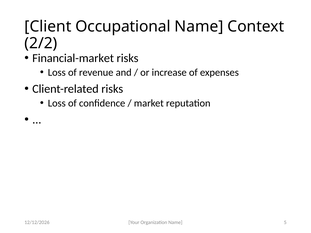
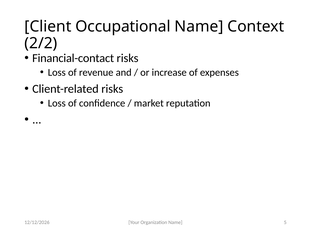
Financial-market: Financial-market -> Financial-contact
